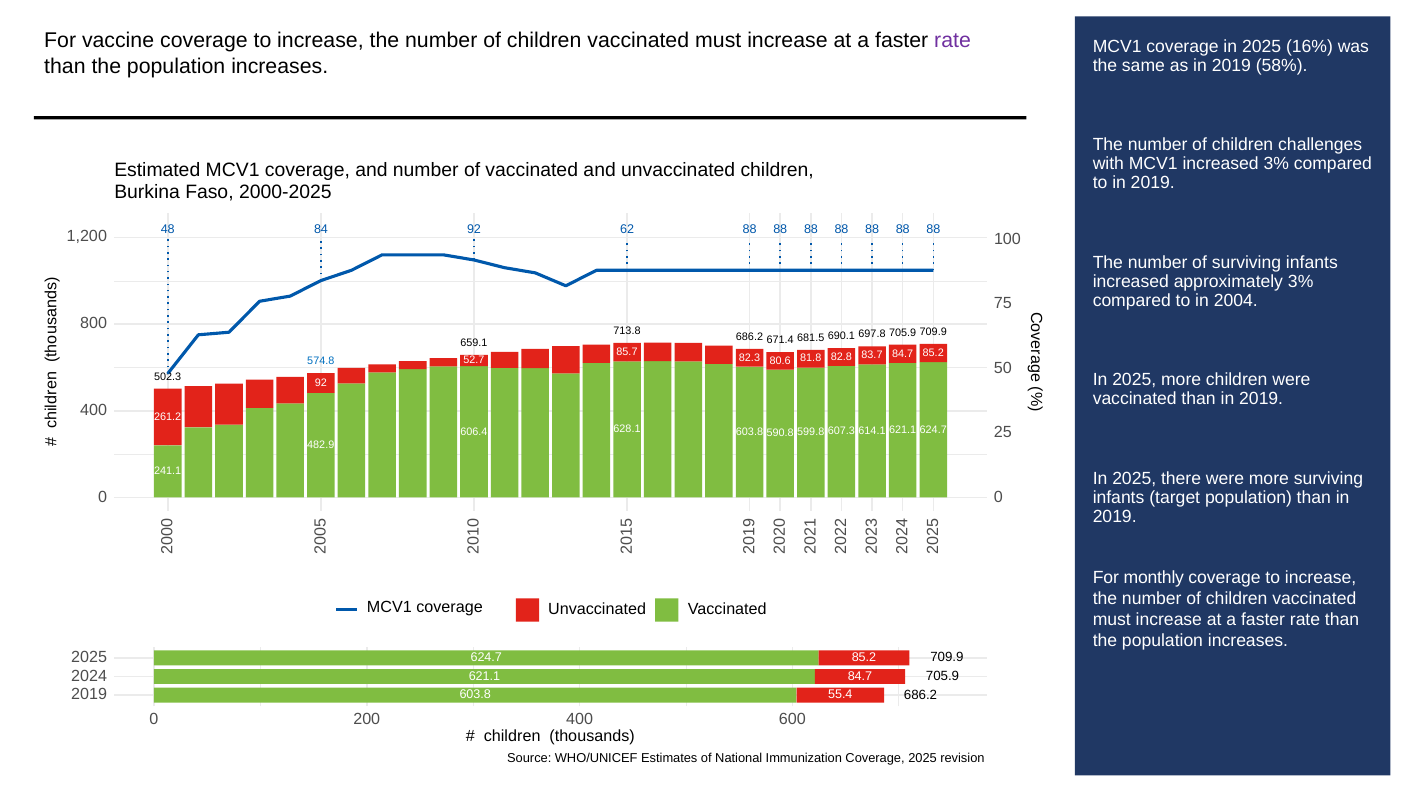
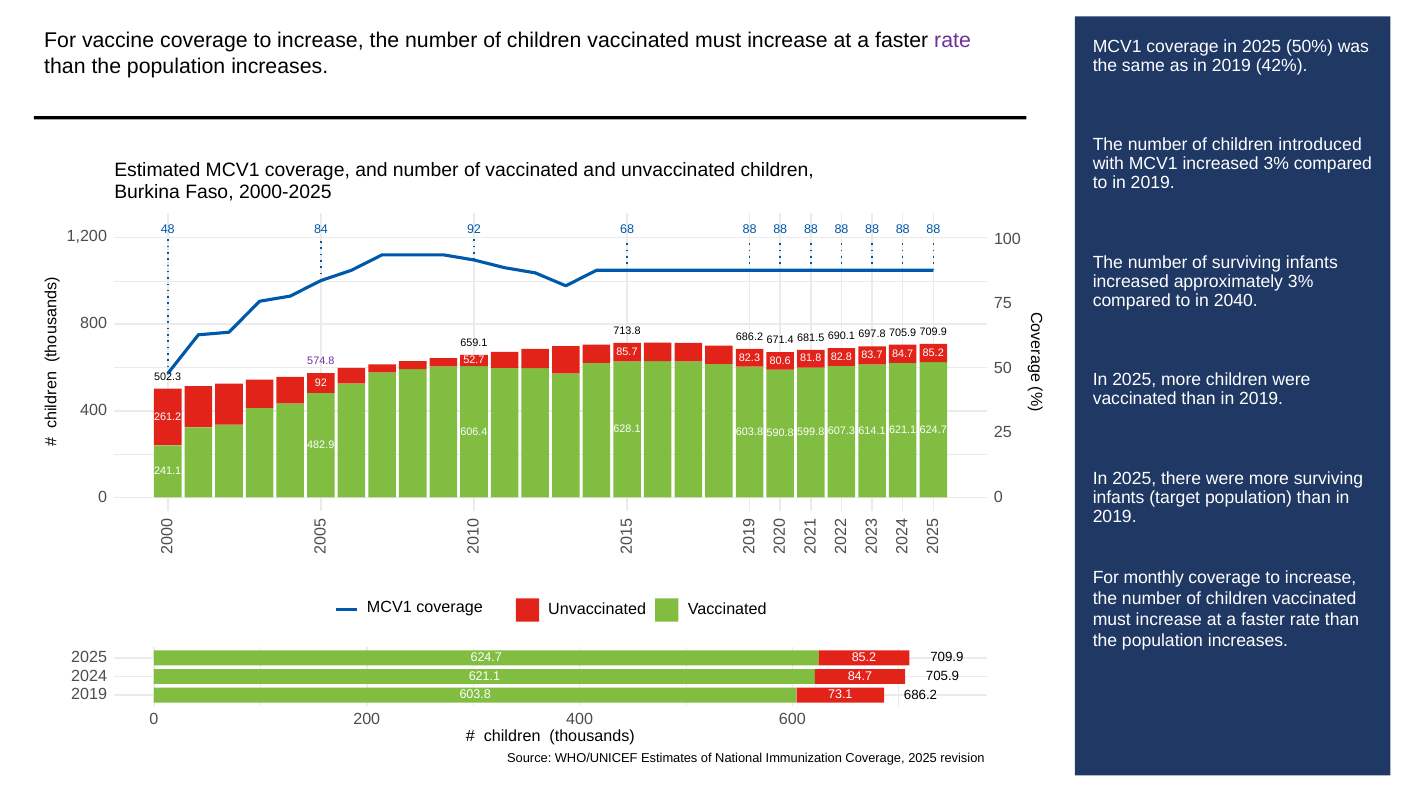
16%: 16% -> 50%
58%: 58% -> 42%
challenges: challenges -> introduced
62: 62 -> 68
2004: 2004 -> 2040
574.8 colour: blue -> purple
55.4: 55.4 -> 73.1
